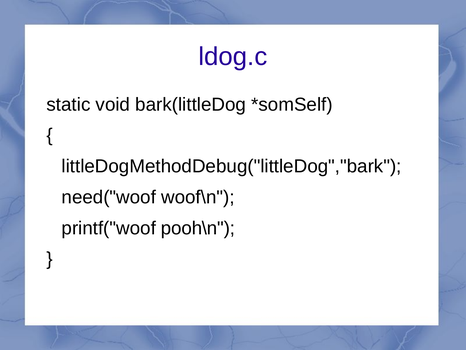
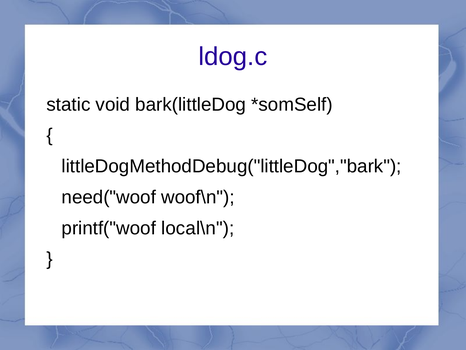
pooh\n: pooh\n -> local\n
